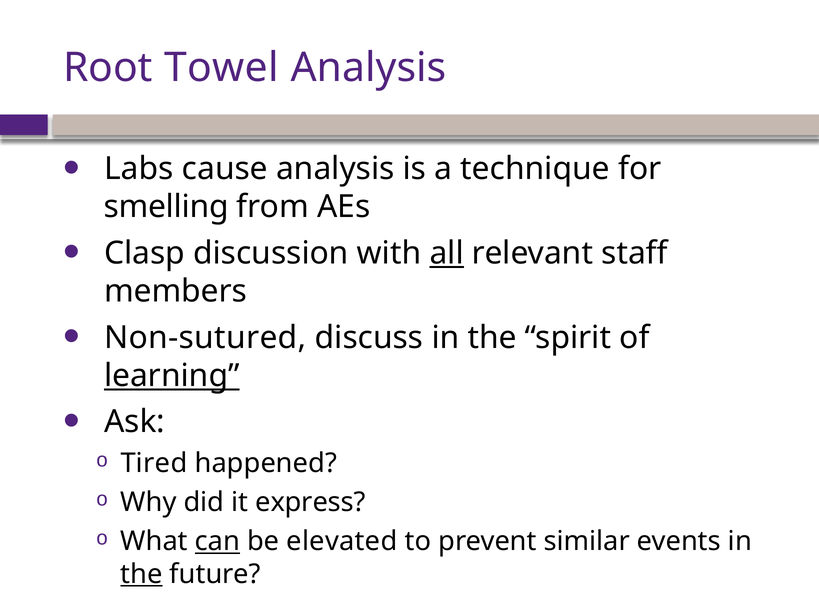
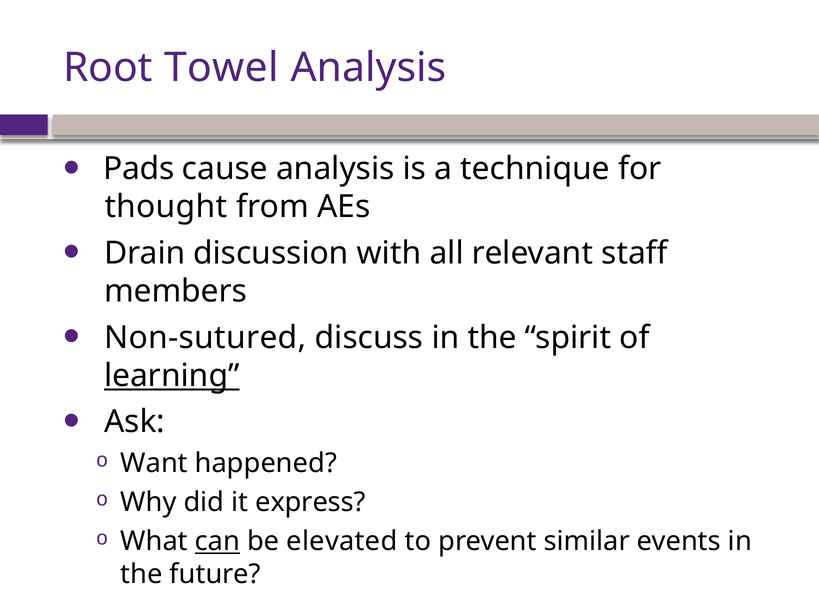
Labs: Labs -> Pads
smelling: smelling -> thought
Clasp: Clasp -> Drain
all underline: present -> none
Tired: Tired -> Want
the at (141, 574) underline: present -> none
